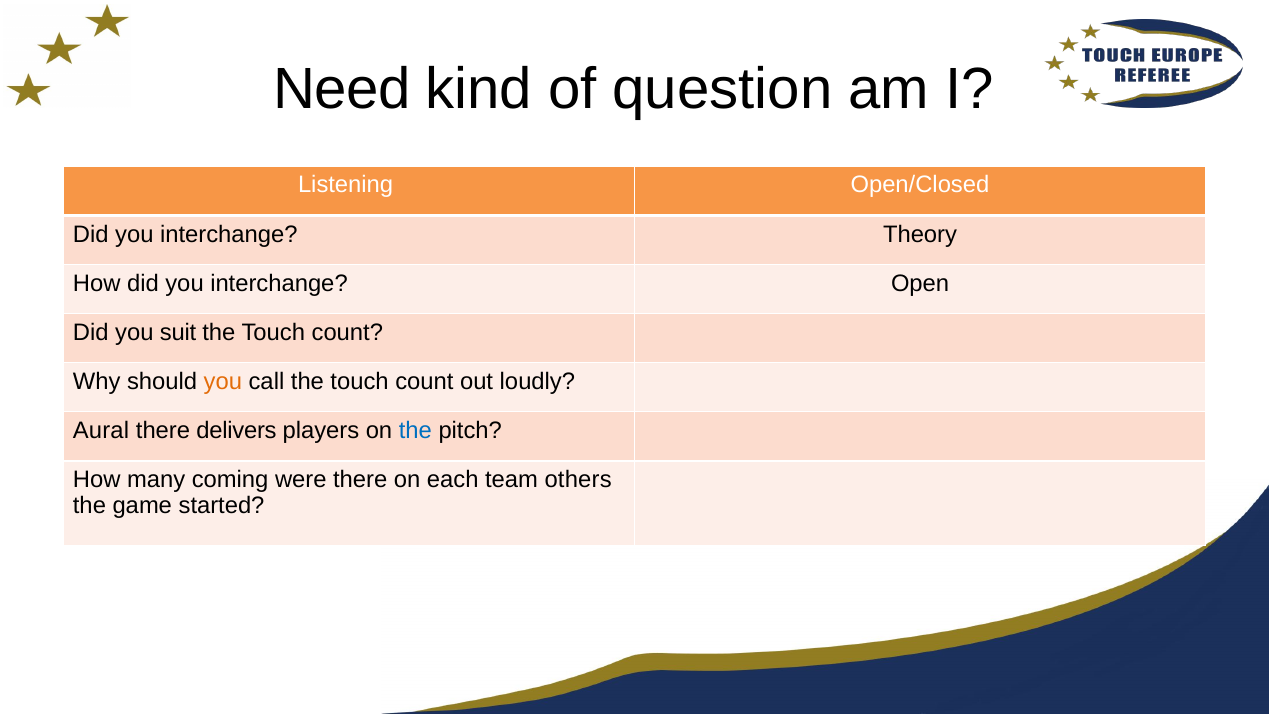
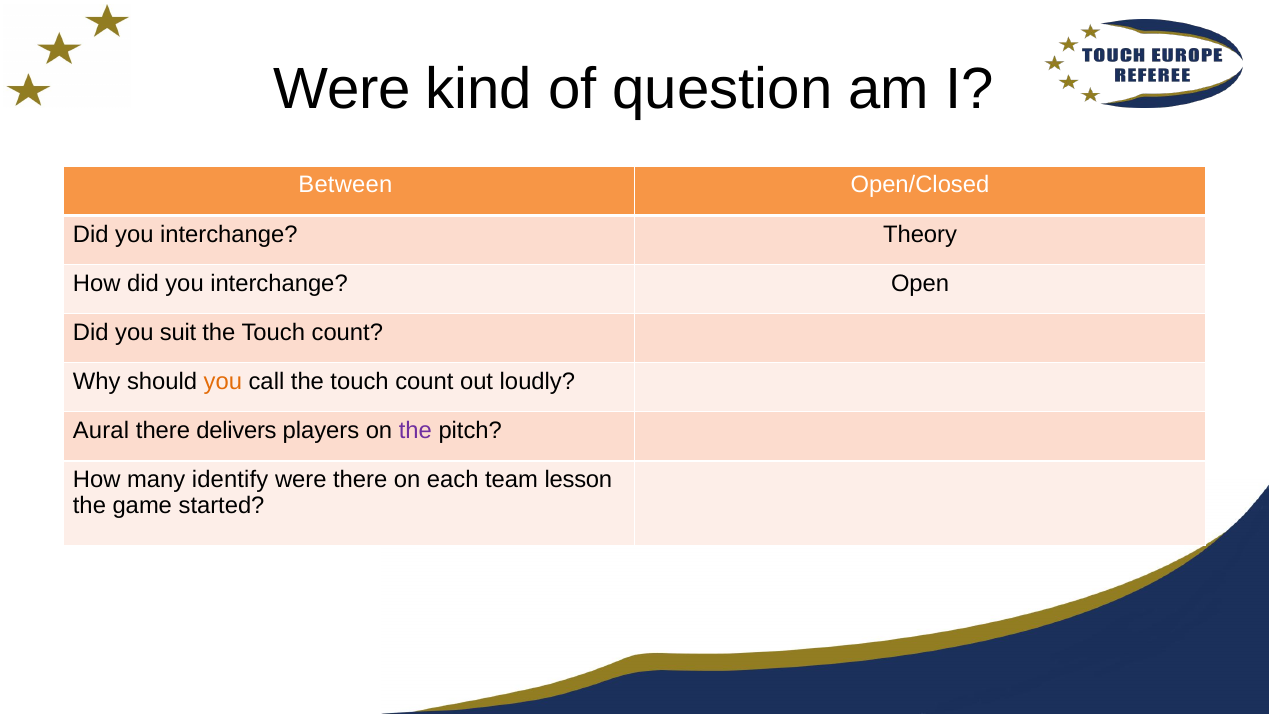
Need at (342, 89): Need -> Were
Listening: Listening -> Between
the at (415, 430) colour: blue -> purple
coming: coming -> identify
others: others -> lesson
